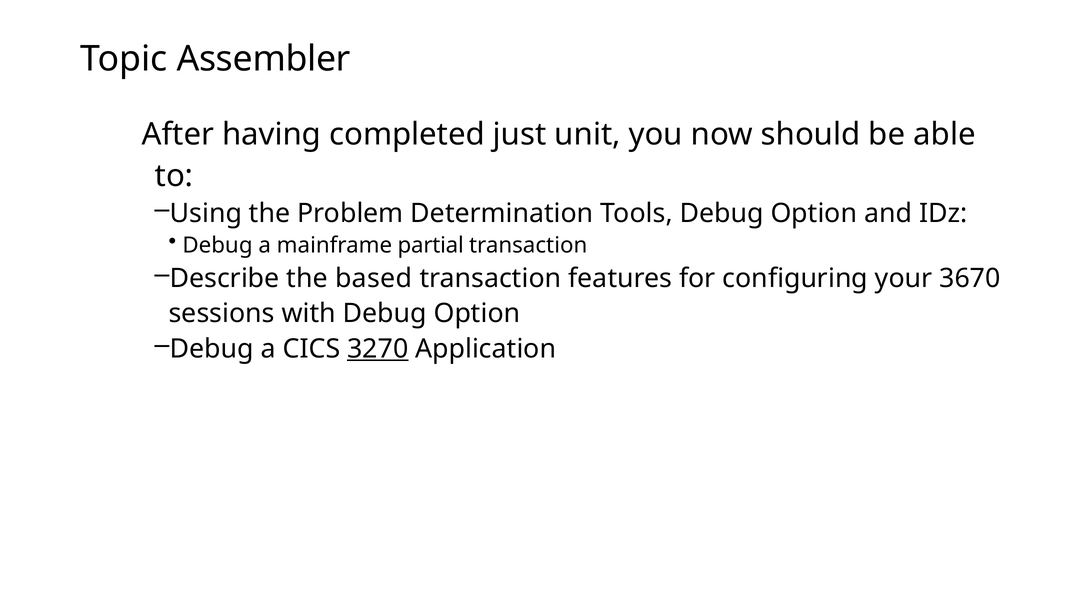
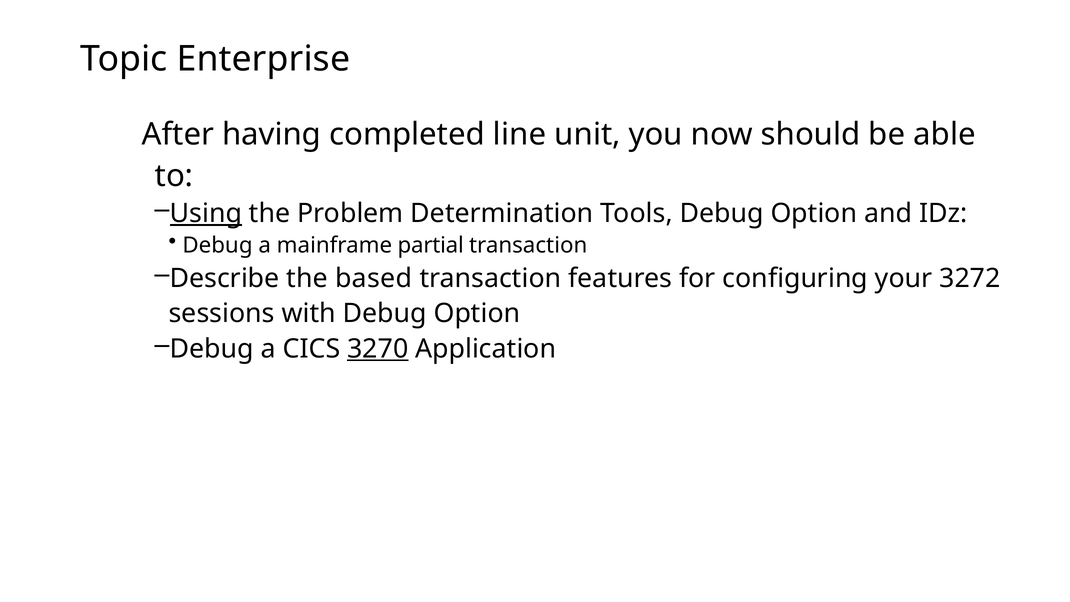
Assembler: Assembler -> Enterprise
just: just -> line
Using underline: none -> present
3670: 3670 -> 3272
